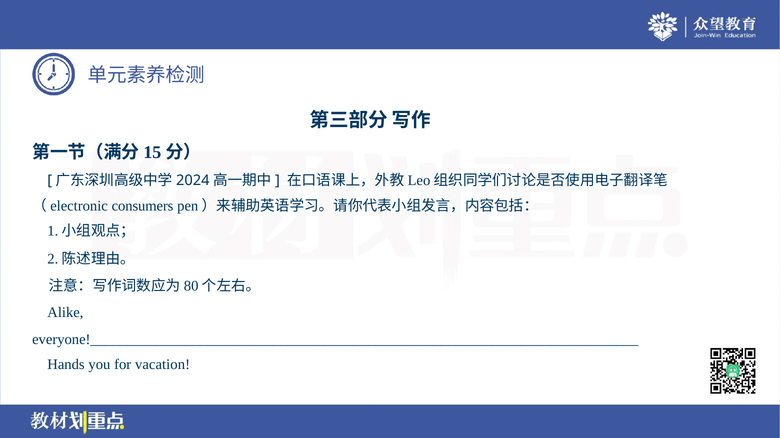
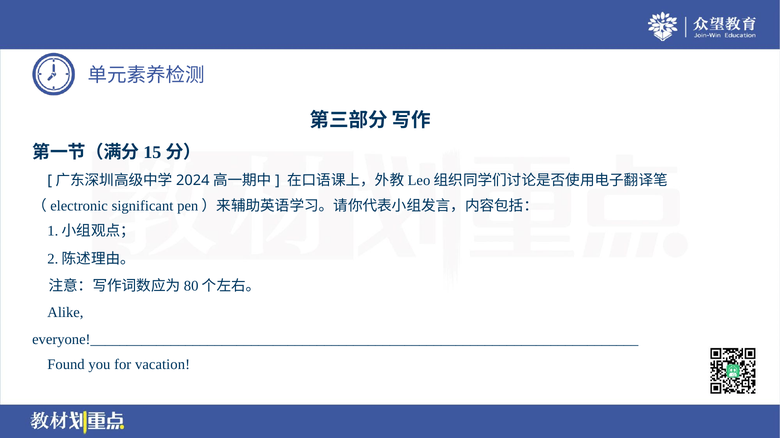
consumers: consumers -> significant
Hands: Hands -> Found
